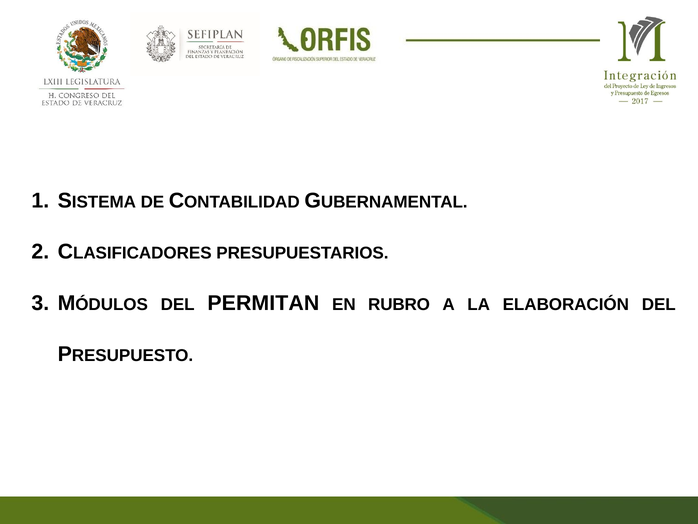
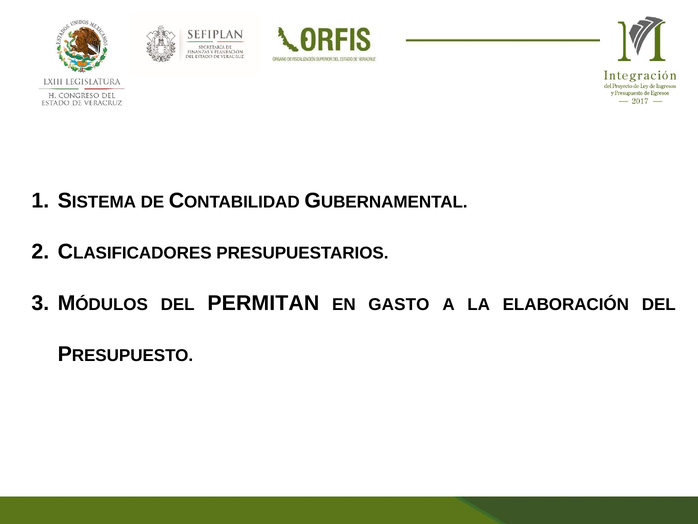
RUBRO: RUBRO -> GASTO
